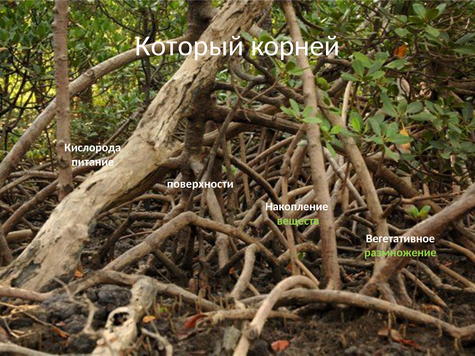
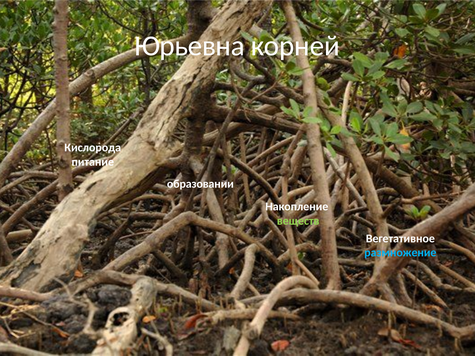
Который: Который -> Юрьевна
поверхности: поверхности -> образовании
размножение colour: light green -> light blue
